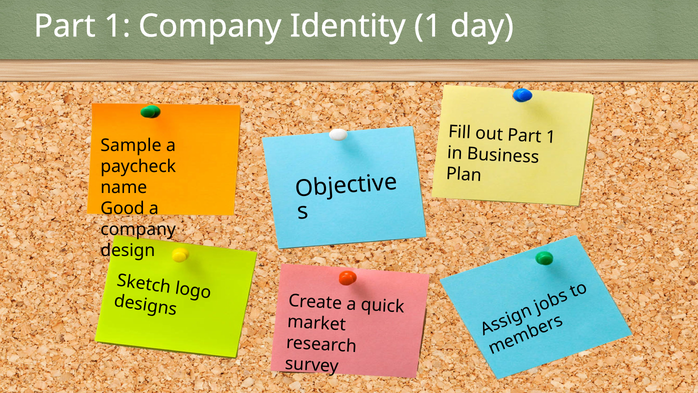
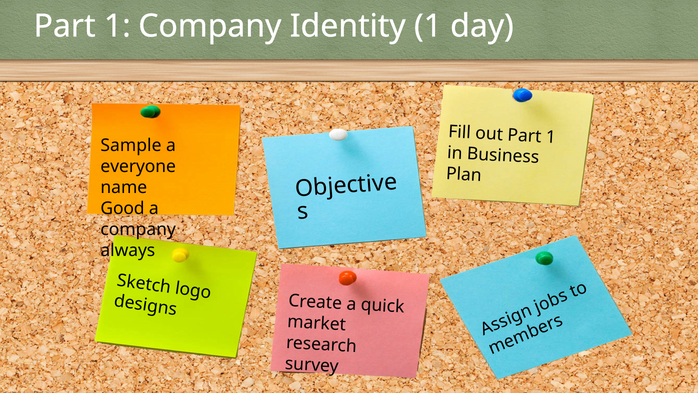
paycheck: paycheck -> everyone
design: design -> always
